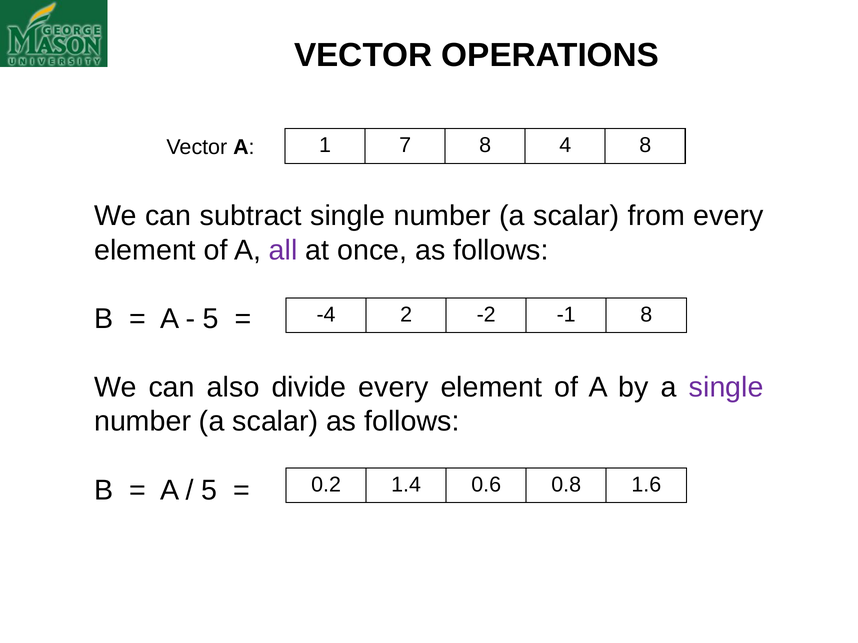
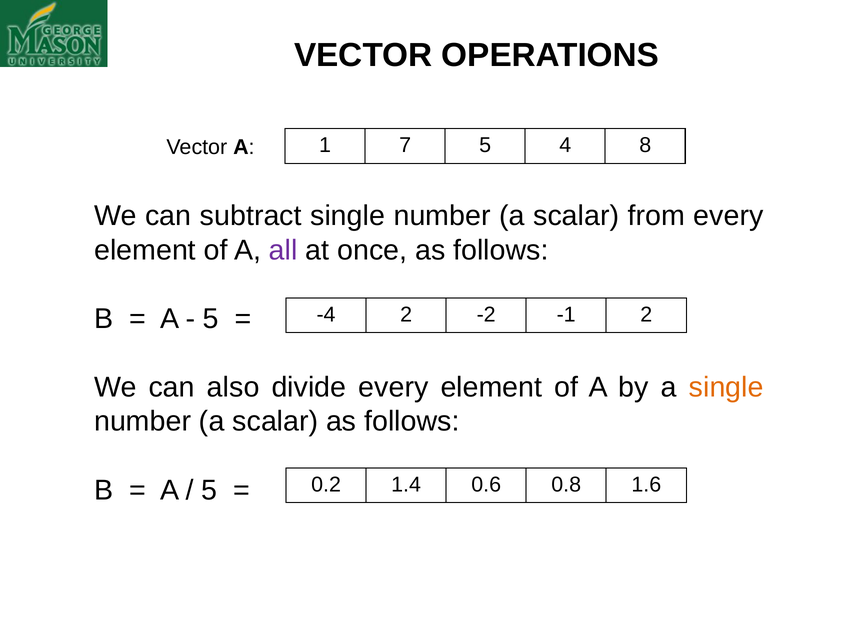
7 8: 8 -> 5
-1 8: 8 -> 2
single at (726, 388) colour: purple -> orange
